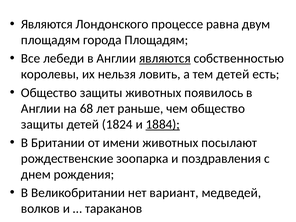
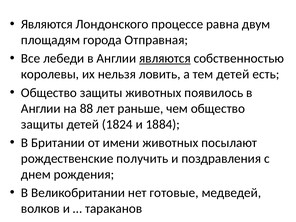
города Площадям: Площадям -> Отправная
68: 68 -> 88
1884 underline: present -> none
зоопарка: зоопарка -> получить
вариант: вариант -> готовые
